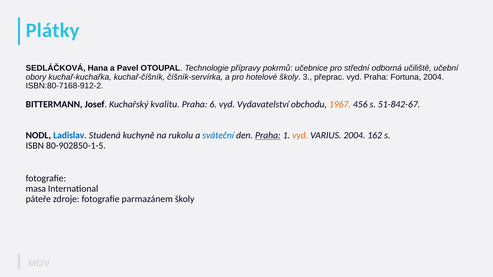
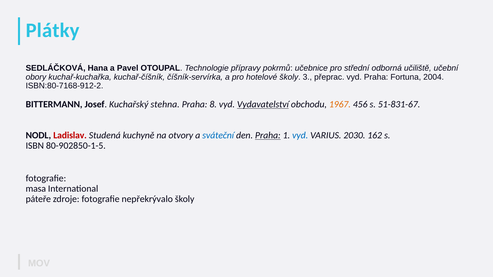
kvalitu: kvalitu -> stehna
6: 6 -> 8
Vydavatelství underline: none -> present
51-842-67: 51-842-67 -> 51-831-67
Ladislav colour: blue -> red
rukolu: rukolu -> otvory
vyd at (300, 136) colour: orange -> blue
VARIUS 2004: 2004 -> 2030
parmazánem: parmazánem -> nepřekrývalo
